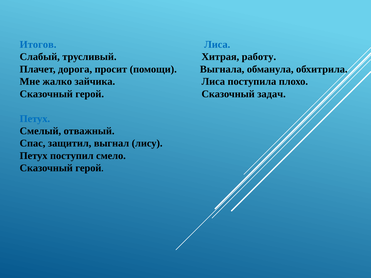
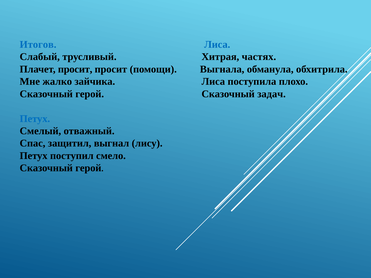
работу: работу -> частях
Плачет дорога: дорога -> просит
